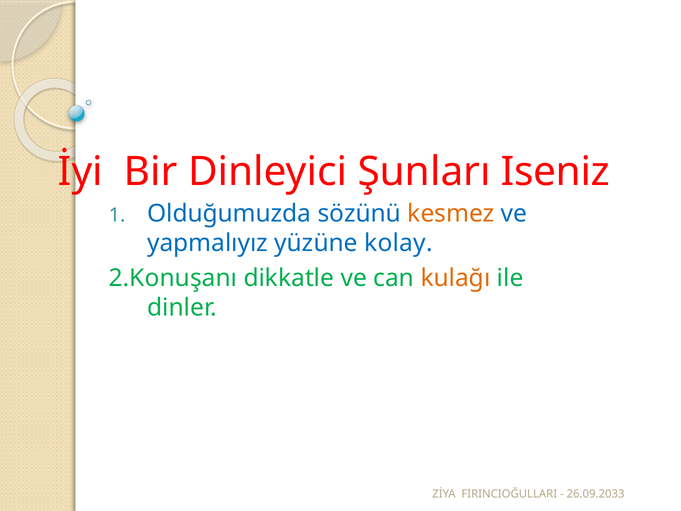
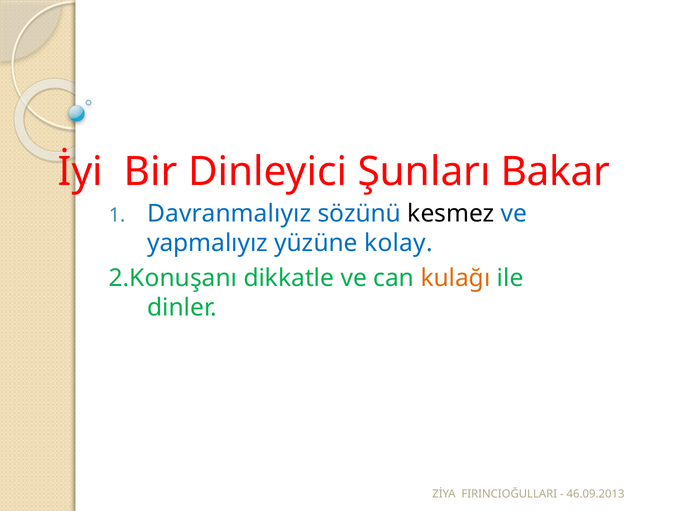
Iseniz: Iseniz -> Bakar
Olduğumuzda: Olduğumuzda -> Davranmalıyız
kesmez colour: orange -> black
26.09.2033: 26.09.2033 -> 46.09.2013
